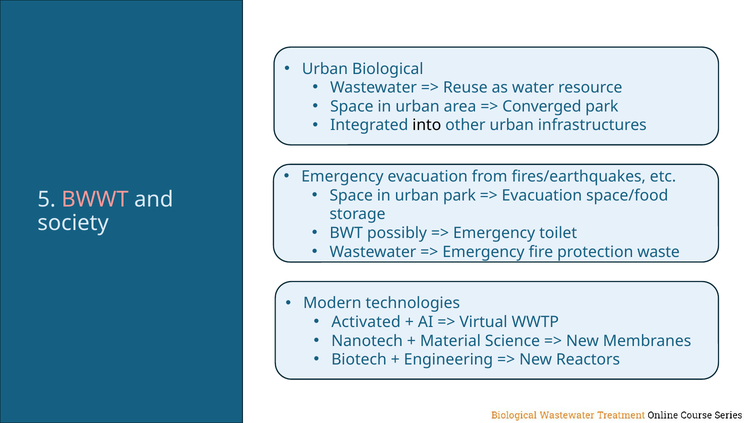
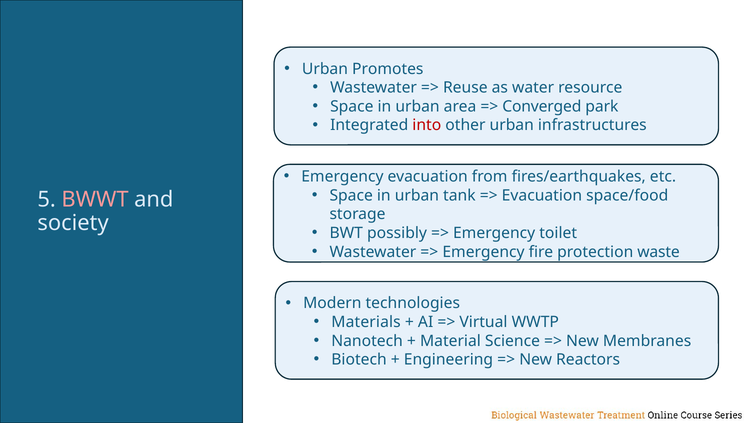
Biological: Biological -> Promotes
into colour: black -> red
urban park: park -> tank
Activated: Activated -> Materials
